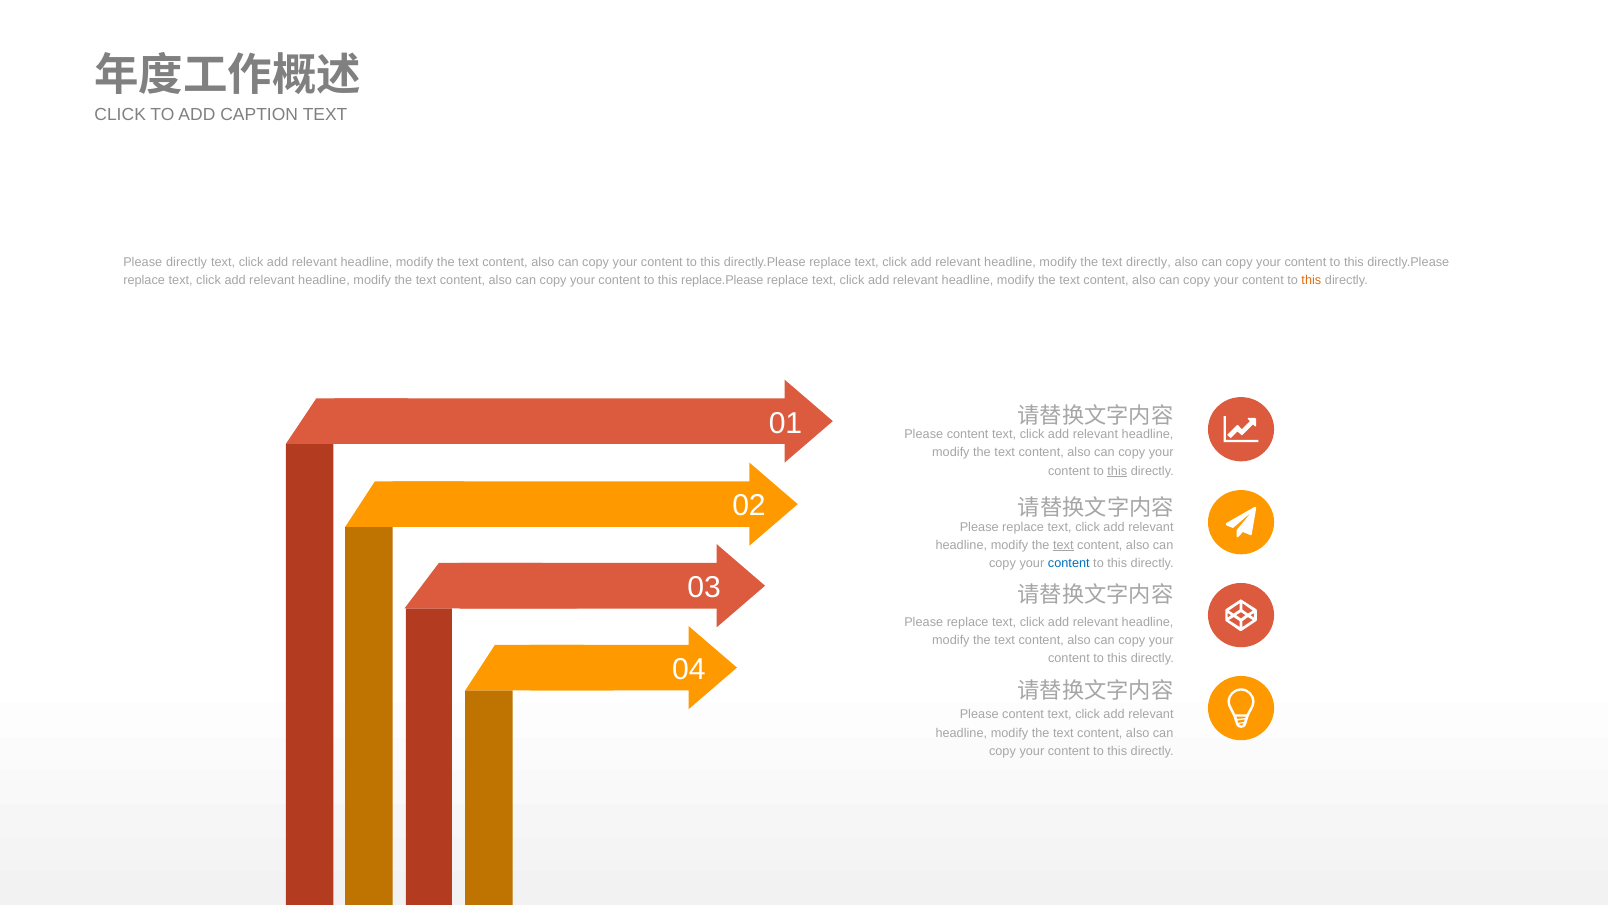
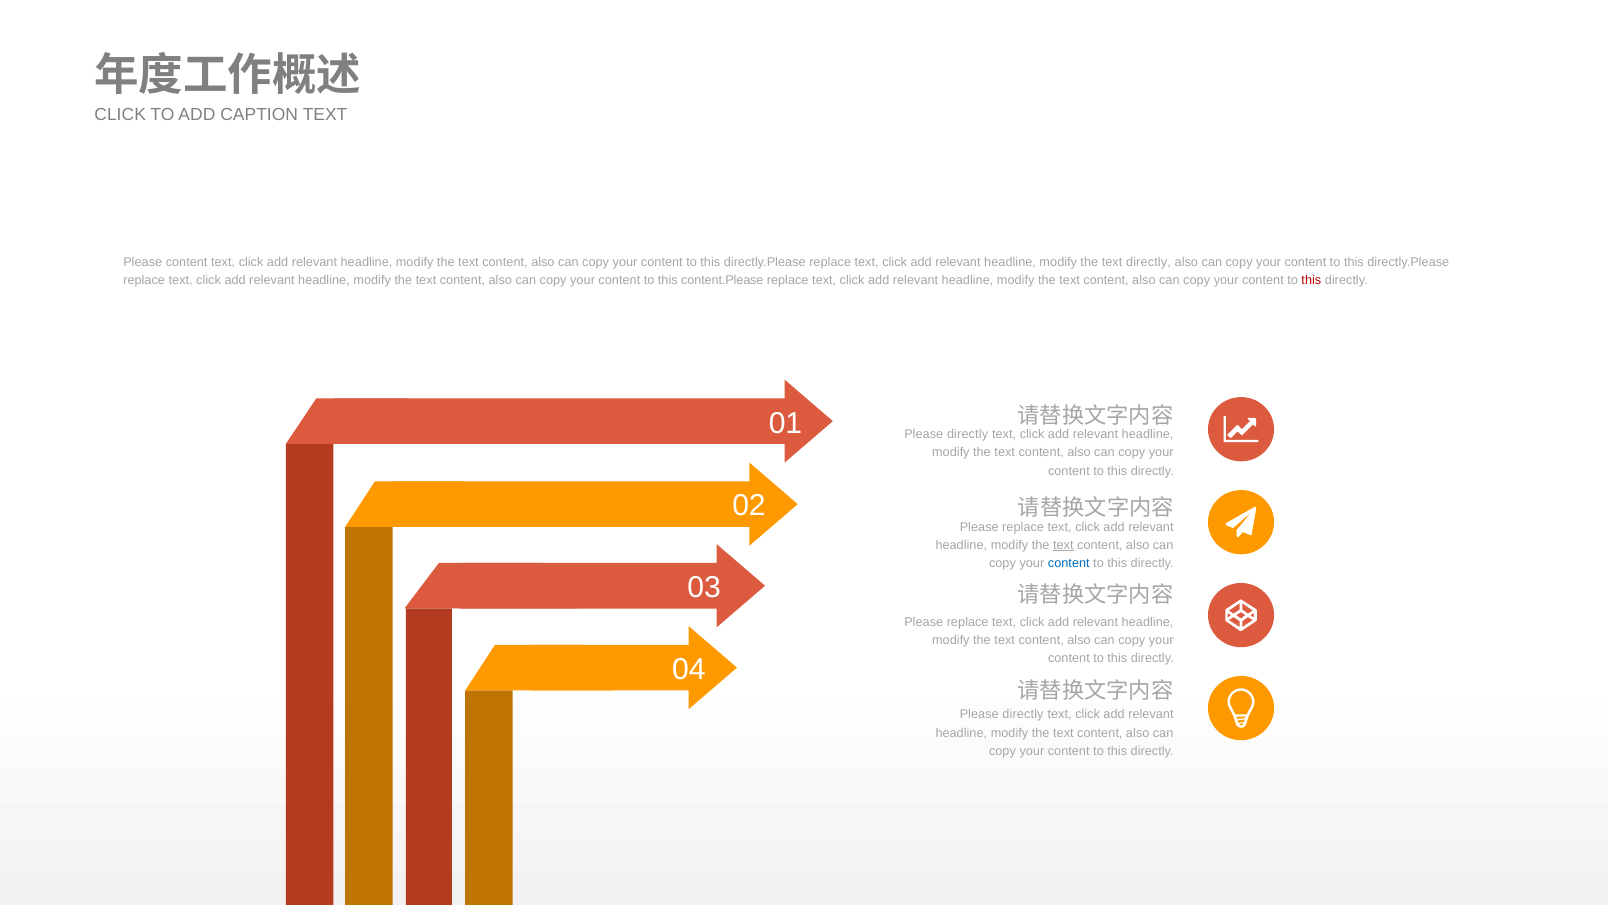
Please directly: directly -> content
replace.Please: replace.Please -> content.Please
this at (1311, 281) colour: orange -> red
content at (968, 434): content -> directly
this at (1117, 471) underline: present -> none
content at (1023, 714): content -> directly
